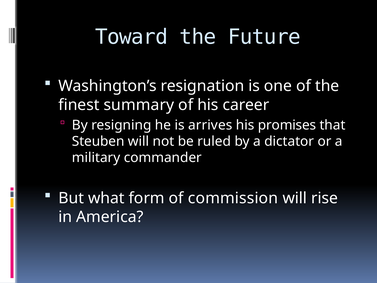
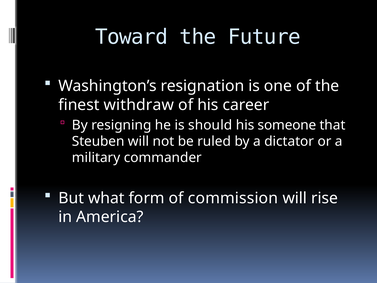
summary: summary -> withdraw
arrives: arrives -> should
promises: promises -> someone
